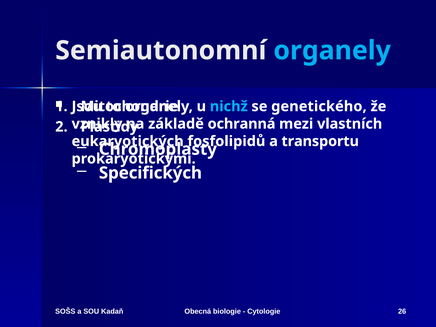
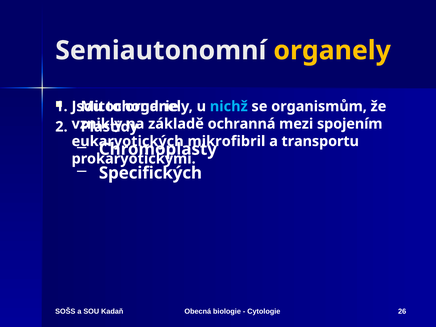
organely at (332, 51) colour: light blue -> yellow
genetického: genetického -> organismům
vlastních: vlastních -> spojením
fosfolipidů: fosfolipidů -> mikrofibril
